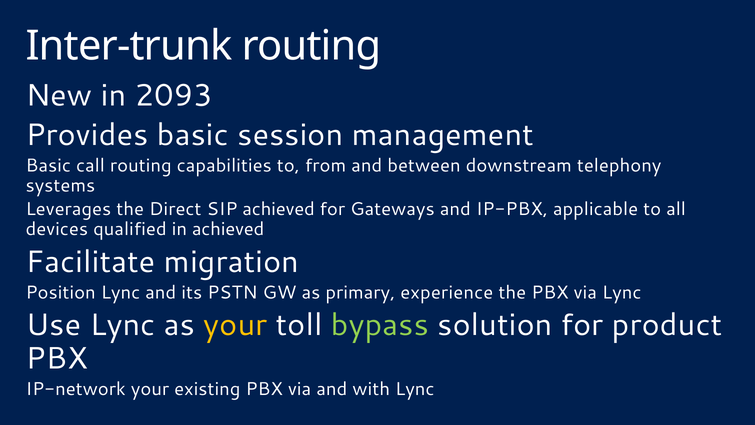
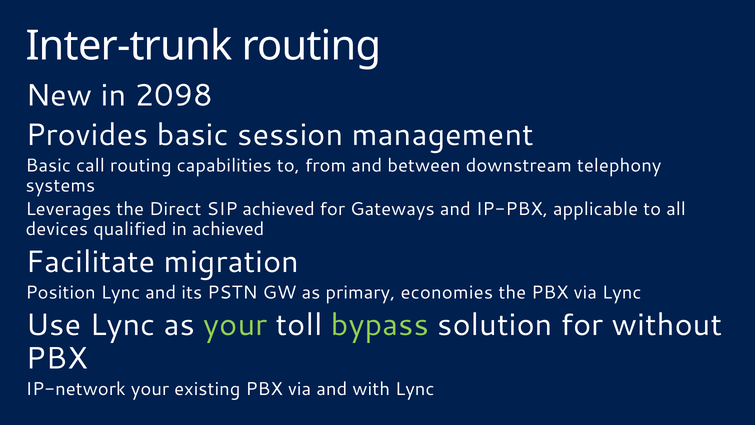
2093: 2093 -> 2098
experience: experience -> economies
your at (235, 325) colour: yellow -> light green
product: product -> without
